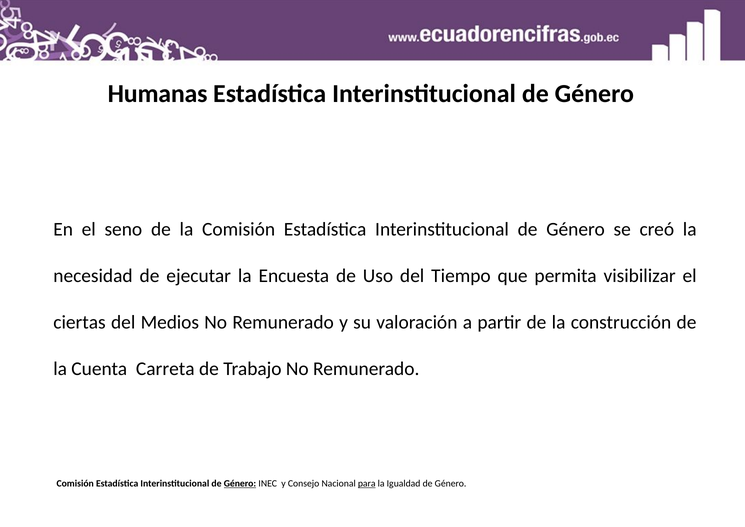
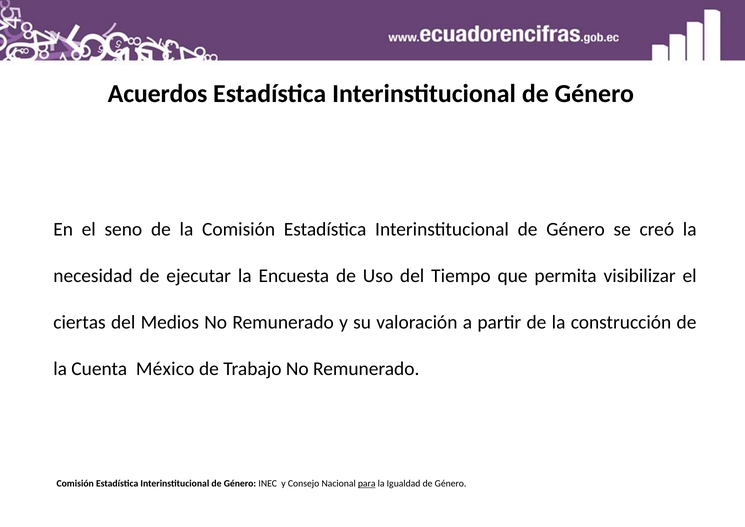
Humanas: Humanas -> Acuerdos
Carreta: Carreta -> México
Género at (240, 484) underline: present -> none
